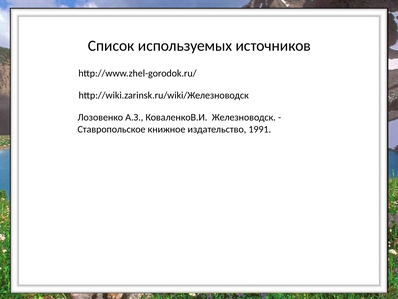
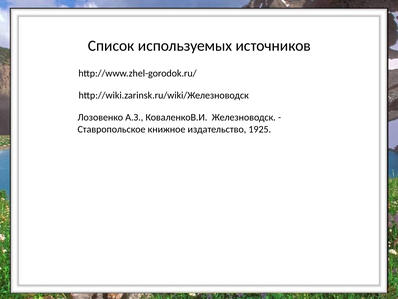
1991: 1991 -> 1925
